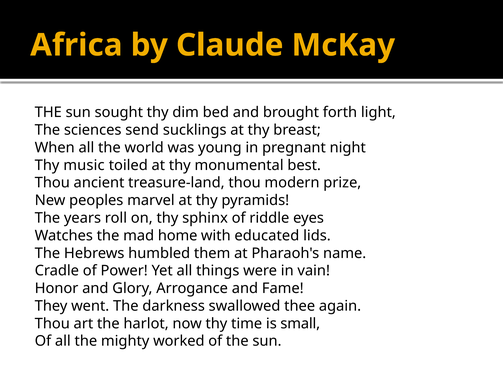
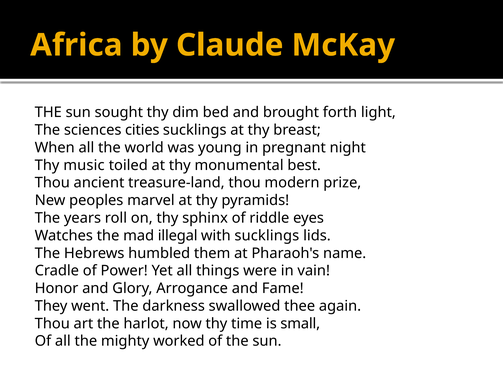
send: send -> cities
home: home -> illegal
with educated: educated -> sucklings
